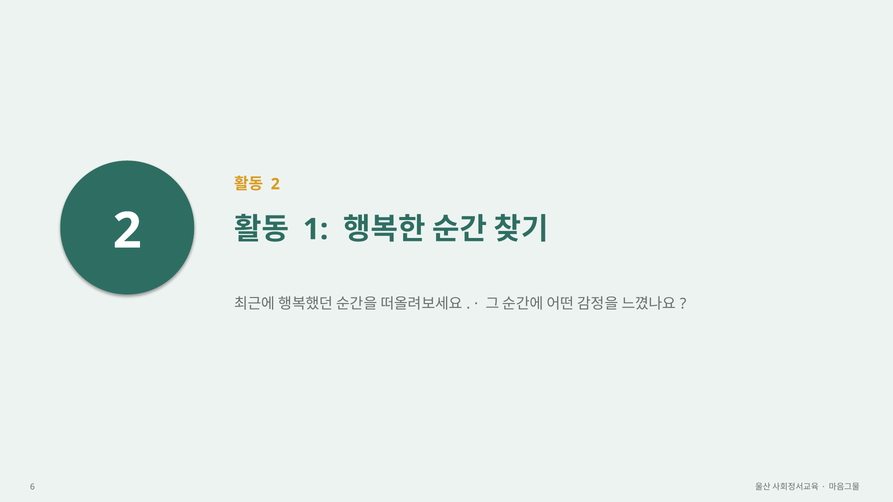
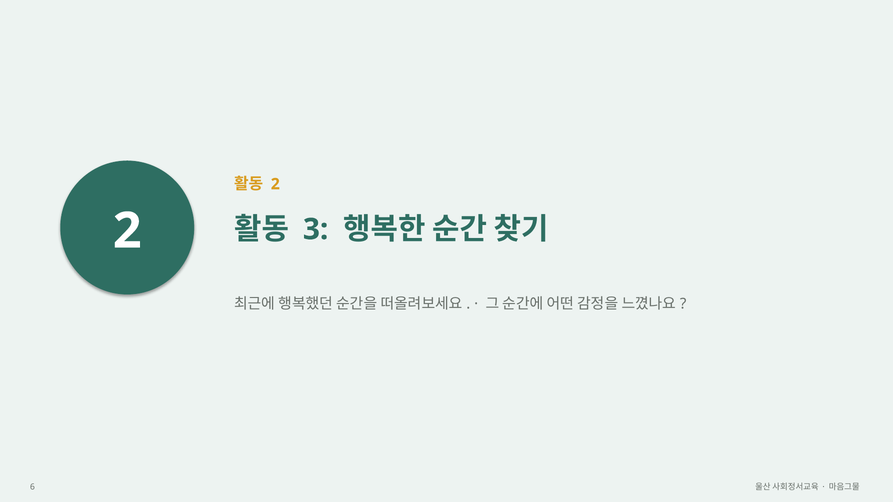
1: 1 -> 3
